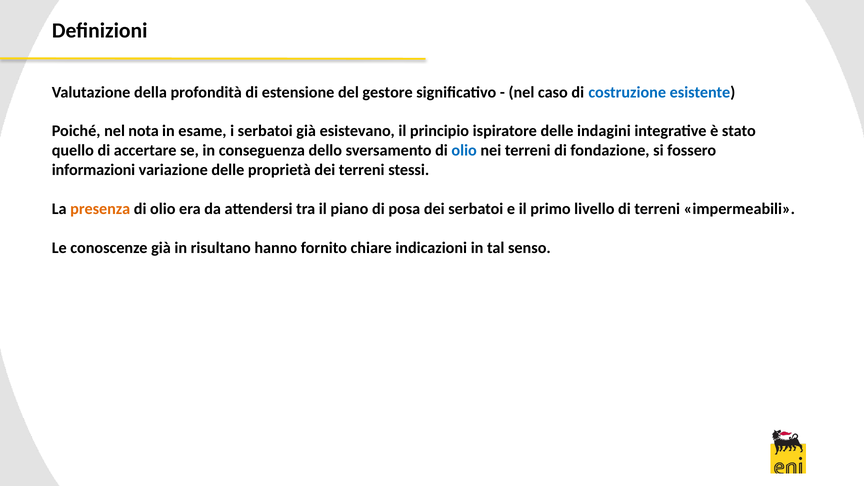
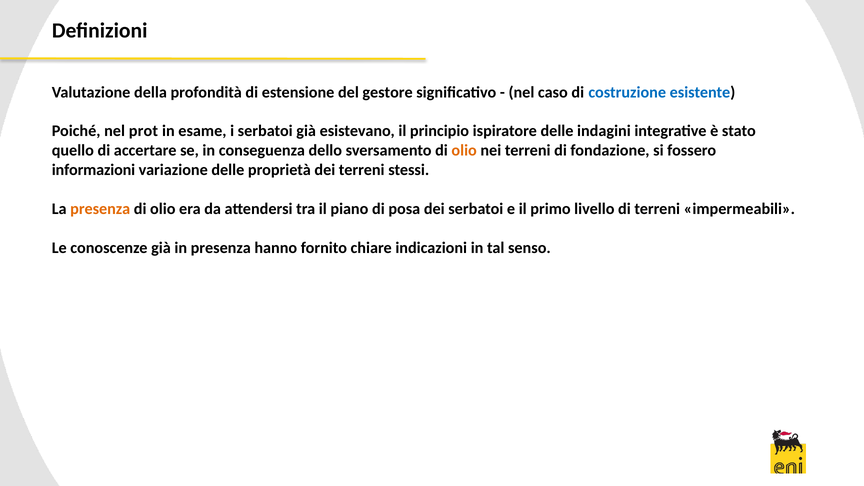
nota: nota -> prot
olio at (464, 151) colour: blue -> orange
in risultano: risultano -> presenza
